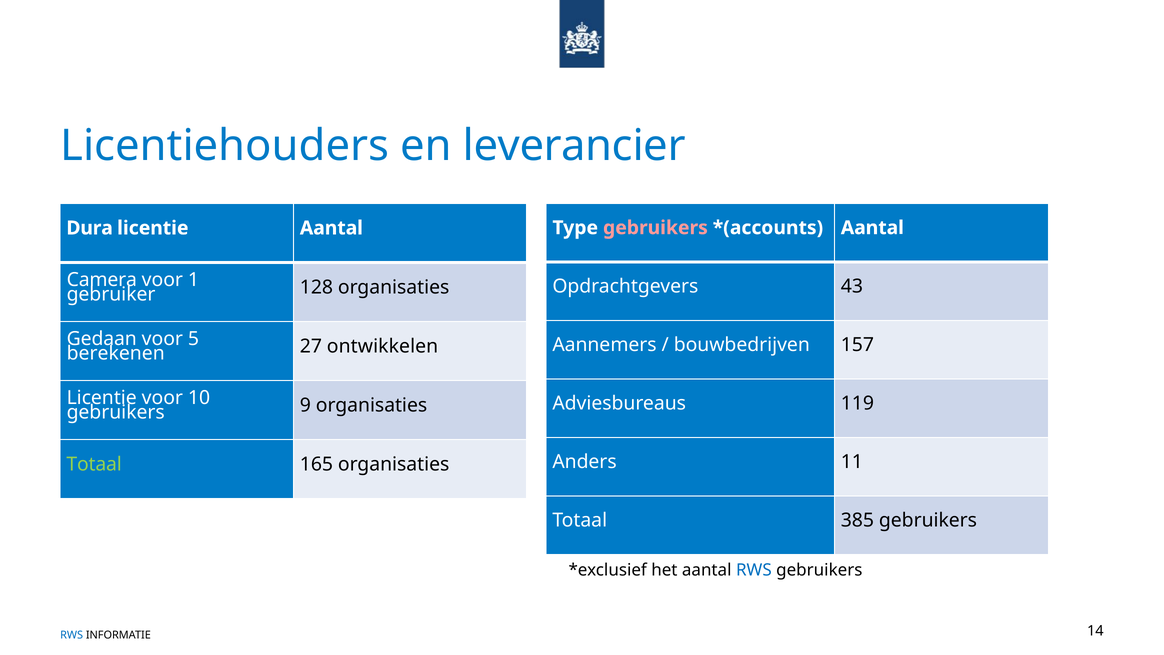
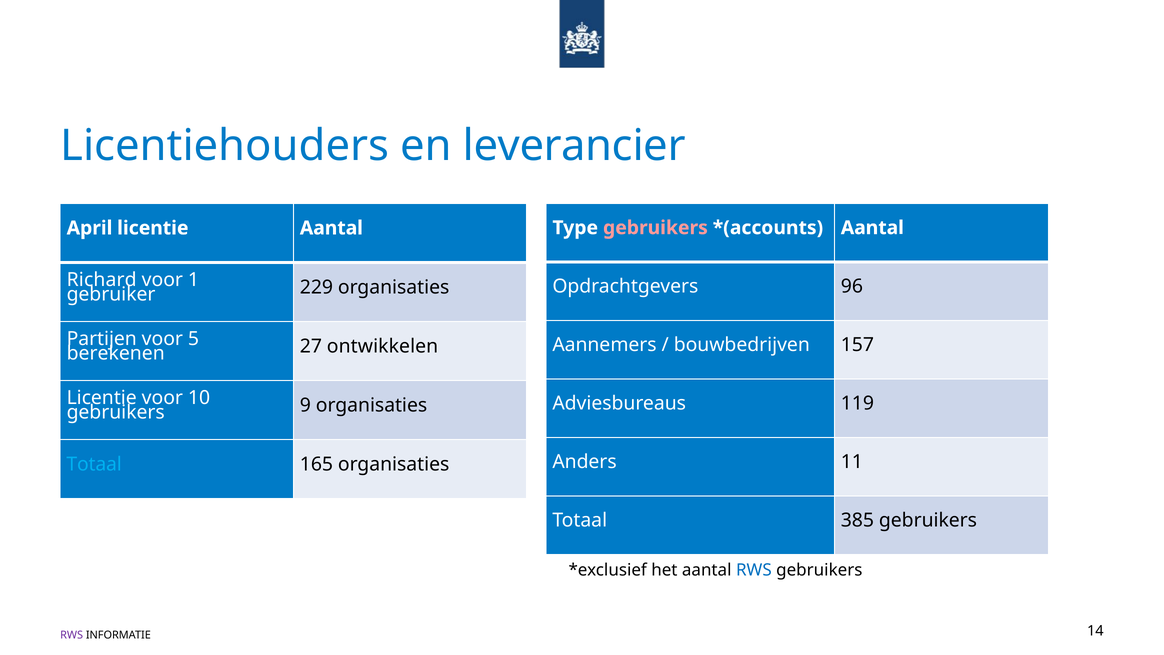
Dura: Dura -> April
Camera: Camera -> Richard
43: 43 -> 96
128: 128 -> 229
Gedaan: Gedaan -> Partijen
Totaal at (94, 464) colour: light green -> light blue
RWS at (72, 635) colour: blue -> purple
